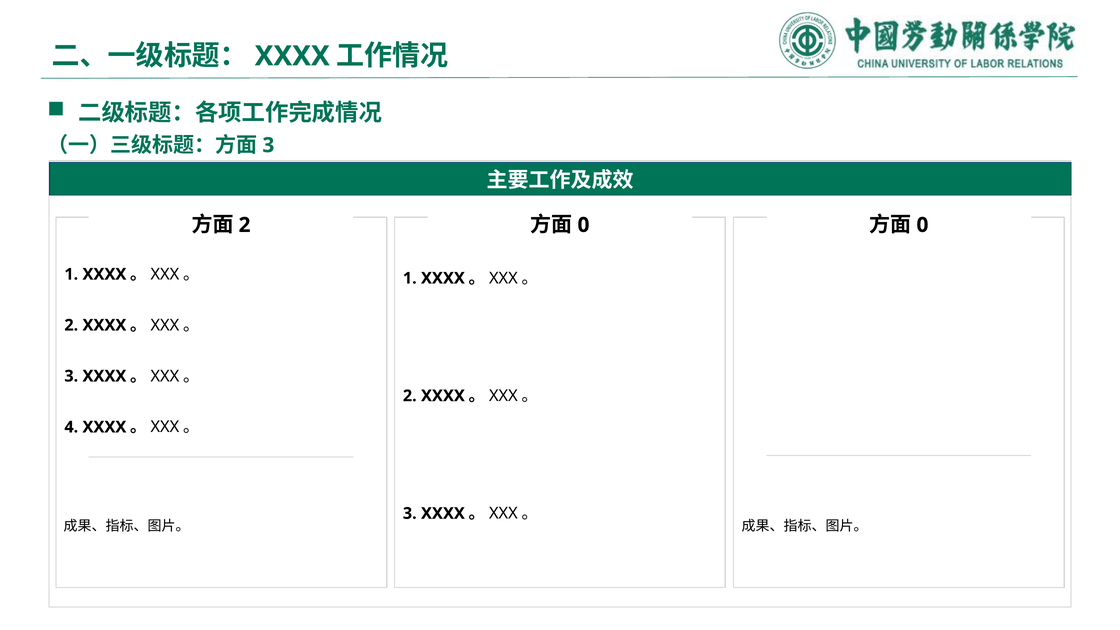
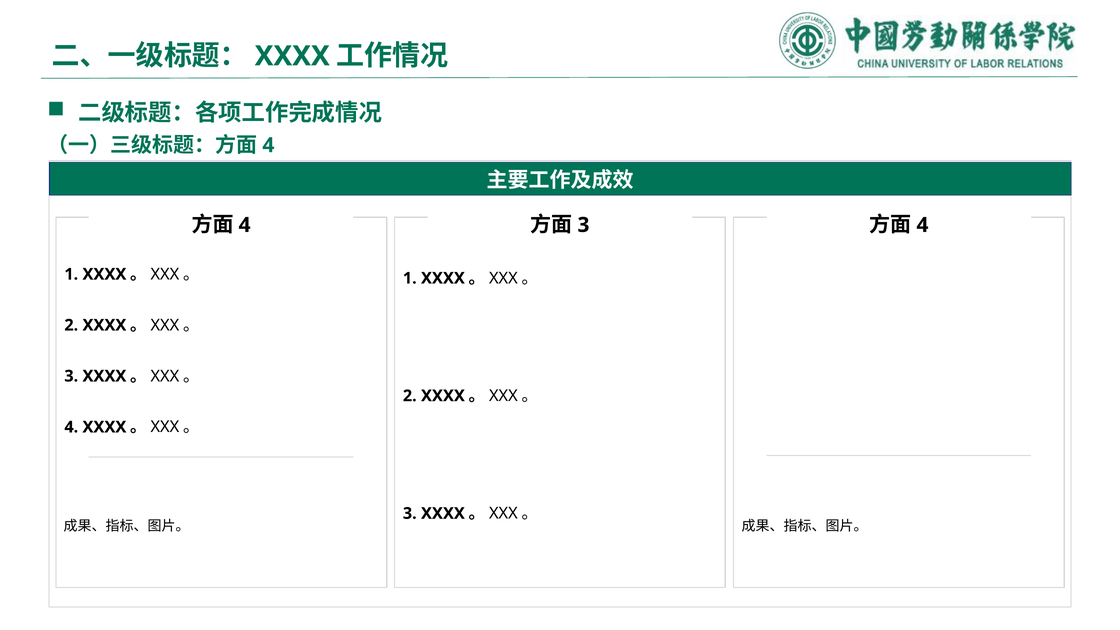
3 at (268, 145): 3 -> 4
2 at (245, 225): 2 -> 4
0 at (583, 225): 0 -> 3
0 at (922, 225): 0 -> 4
